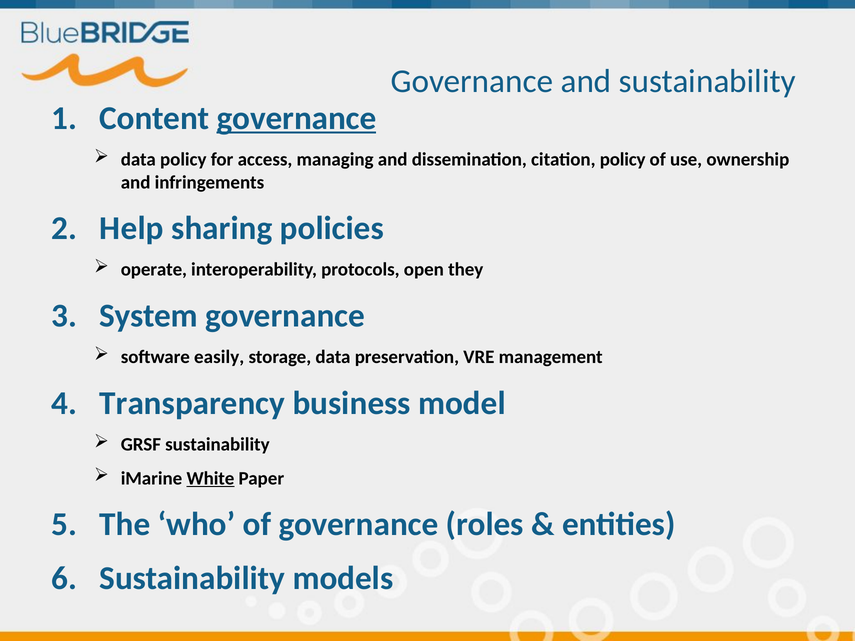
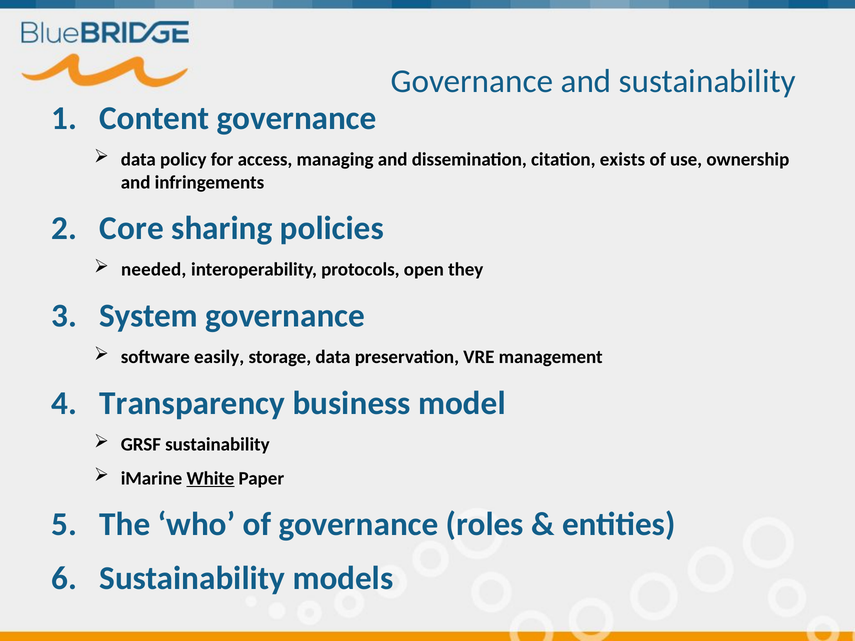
governance at (296, 118) underline: present -> none
citation policy: policy -> exists
Help: Help -> Core
operate: operate -> needed
